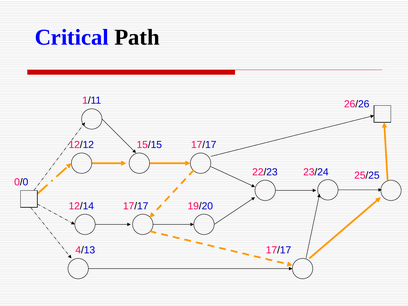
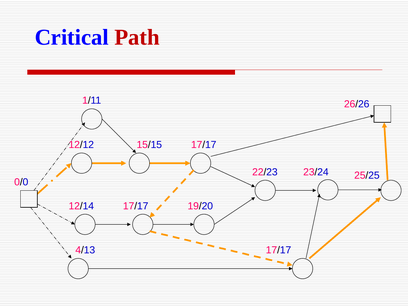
Path colour: black -> red
